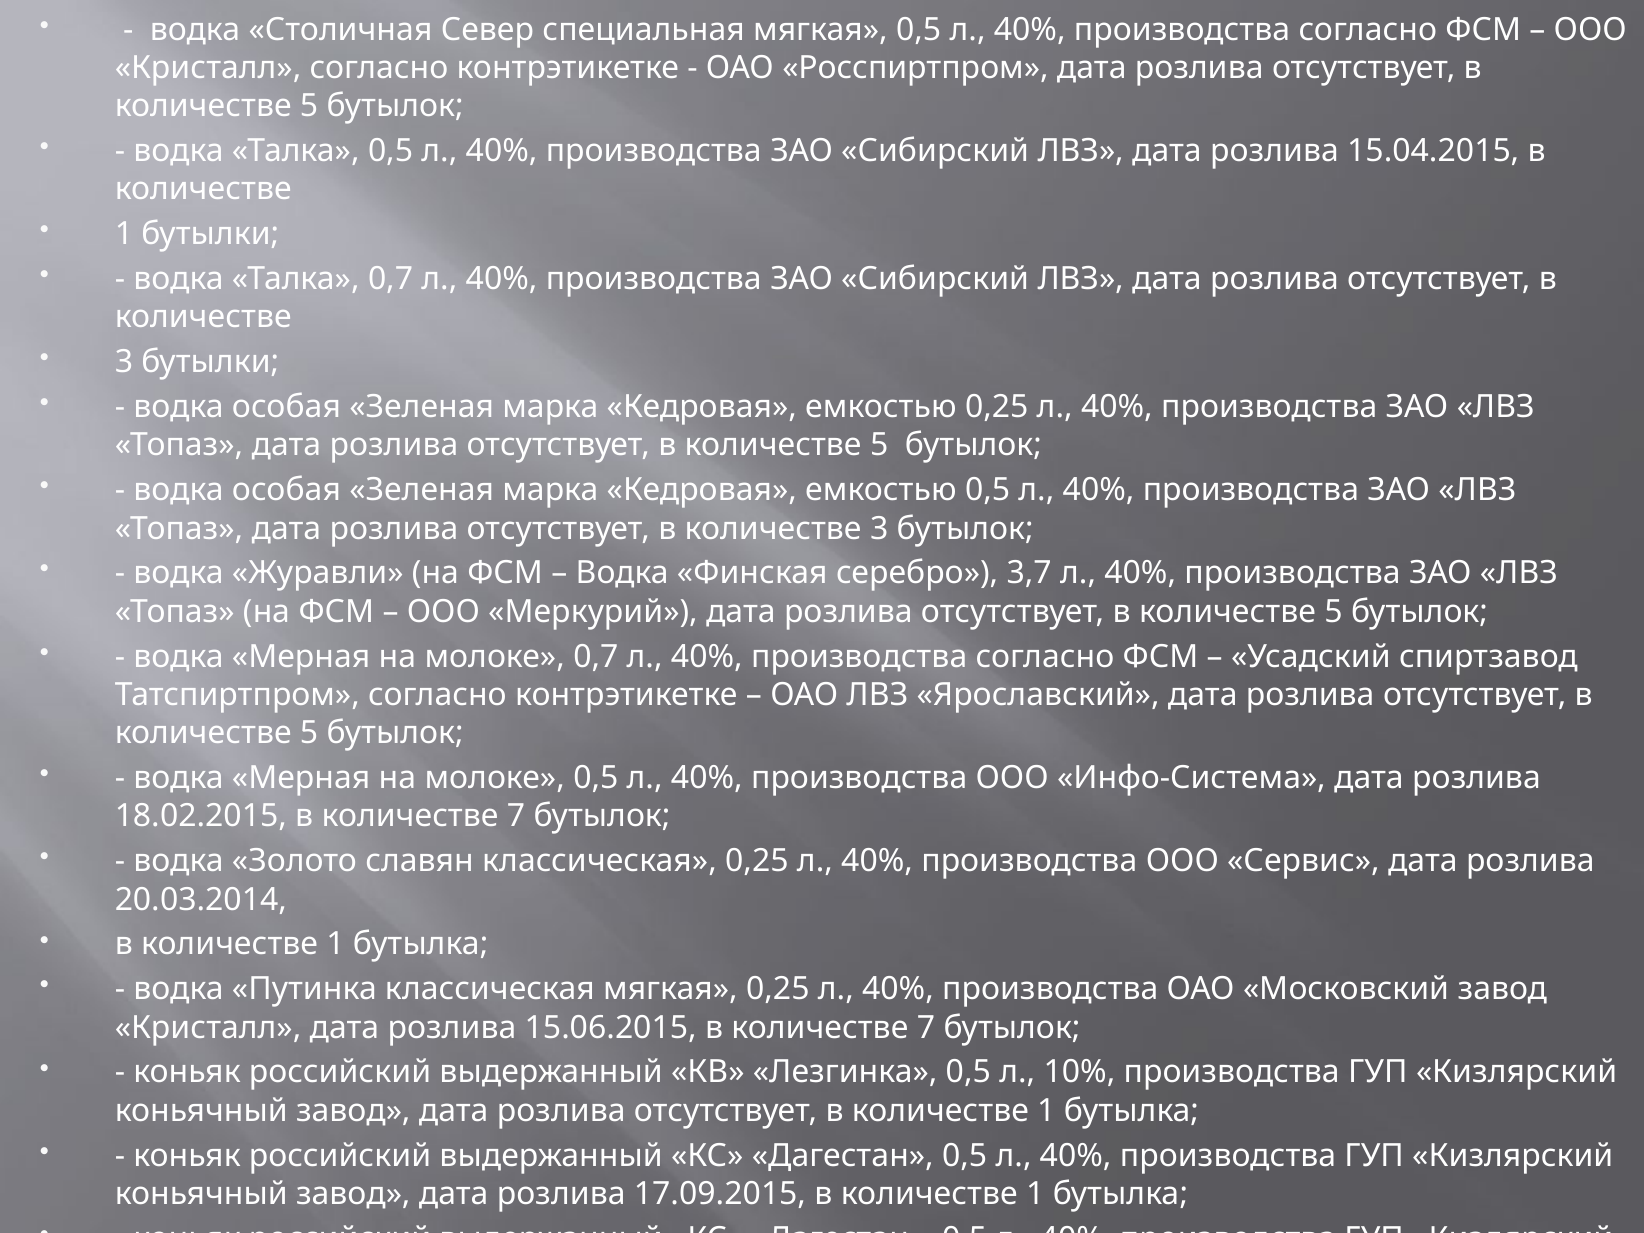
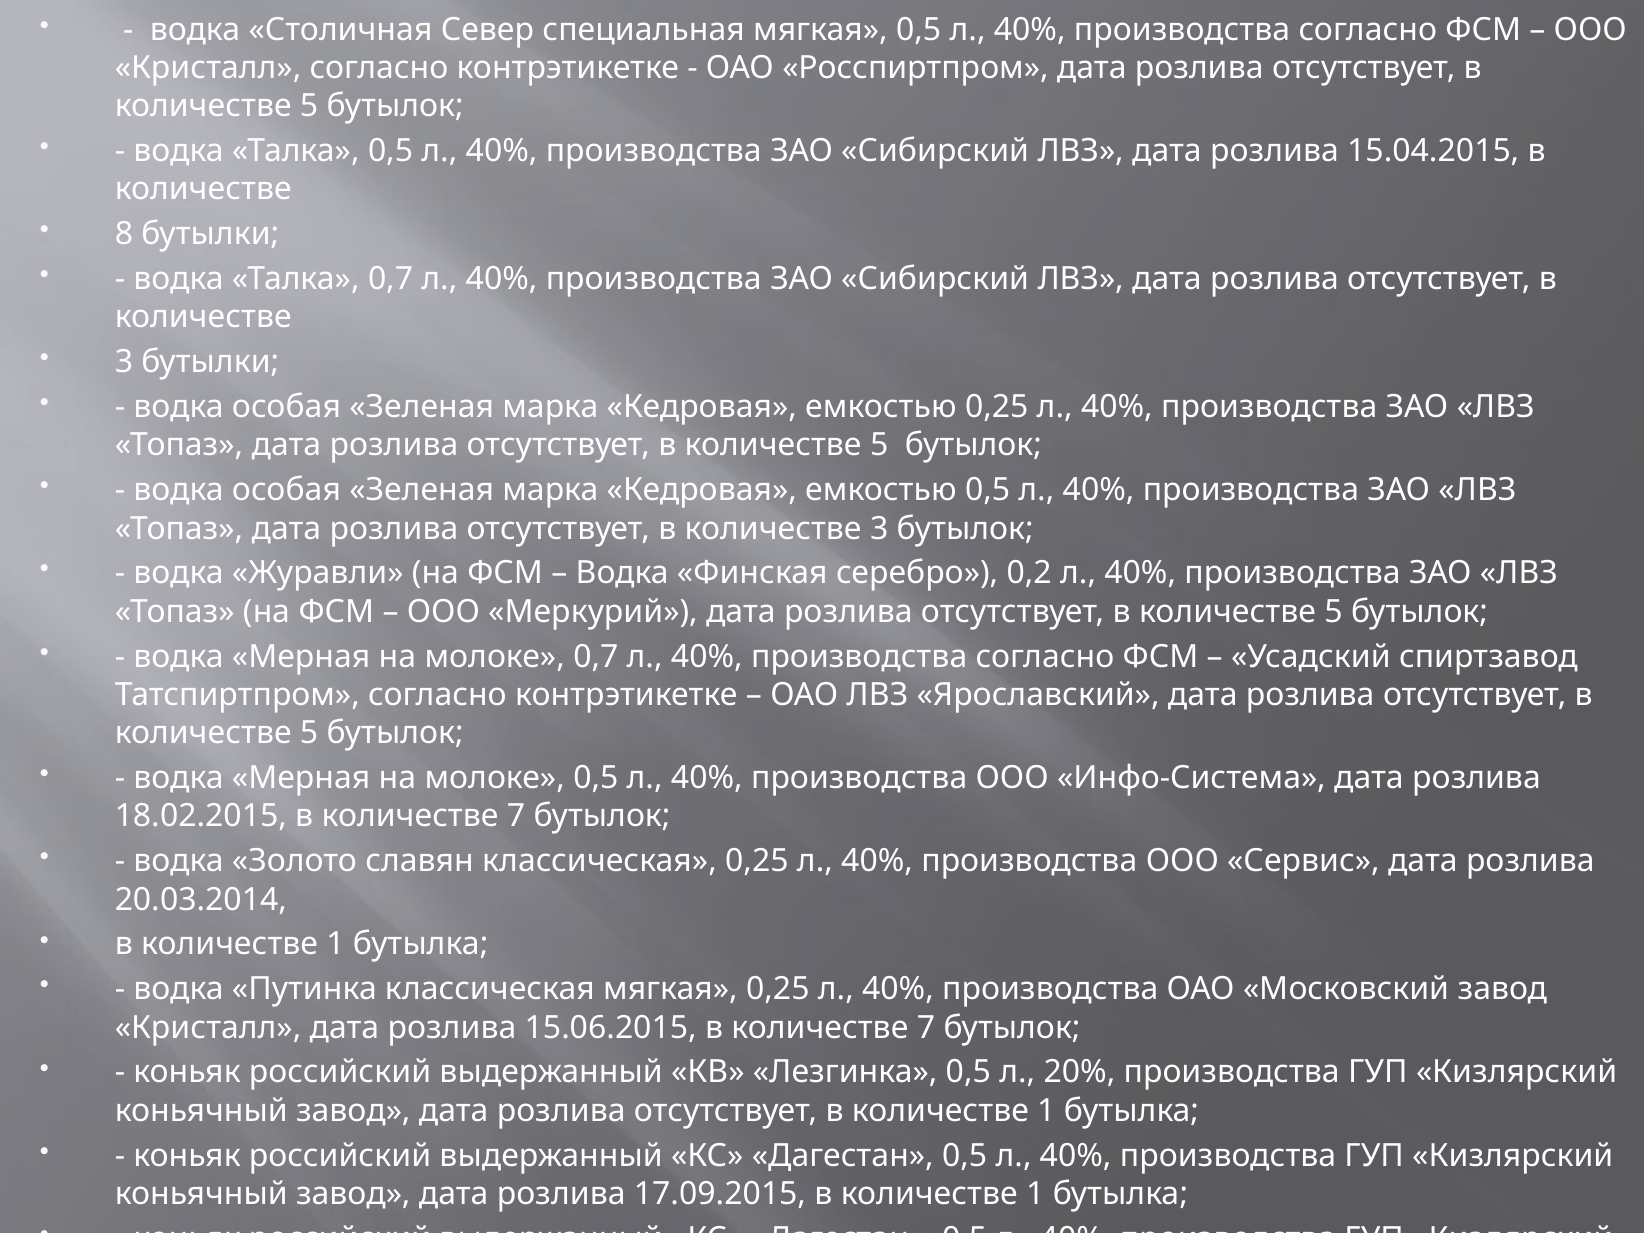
1 at (124, 234): 1 -> 8
3,7: 3,7 -> 0,2
10%: 10% -> 20%
